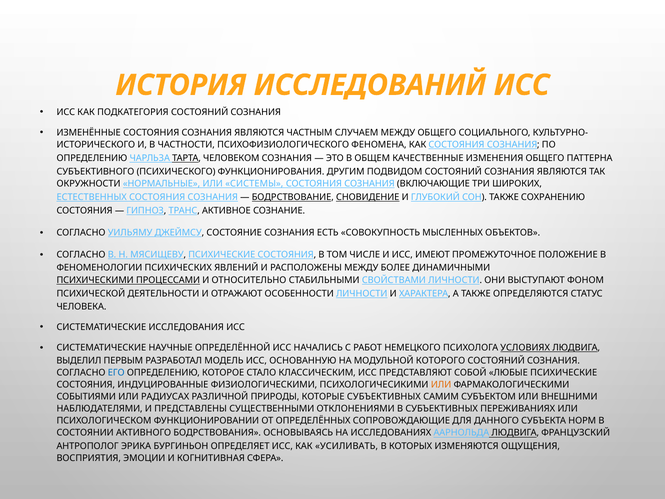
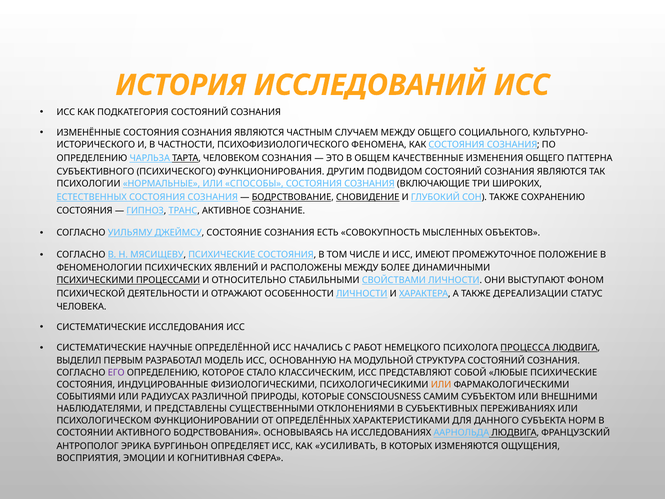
ОКРУЖНОСТИ: ОКРУЖНОСТИ -> ПСИХОЛОГИИ
СИСТЕМЫ: СИСТЕМЫ -> СПОСОБЫ
ОПРЕДЕЛЯЮТСЯ: ОПРЕДЕЛЯЮТСЯ -> ДЕРЕАЛИЗАЦИИ
УСЛОВИЯХ: УСЛОВИЯХ -> ПРОЦЕССА
КОТОРОГО: КОТОРОГО -> СТРУКТУРА
ЕГО colour: blue -> purple
КОТОРЫЕ СУБЪЕКТИВНЫХ: СУБЪЕКТИВНЫХ -> CONSCIOUSNESS
СОПРОВОЖДАЮЩИЕ: СОПРОВОЖДАЮЩИЕ -> ХАРАКТЕРИСТИКАМИ
